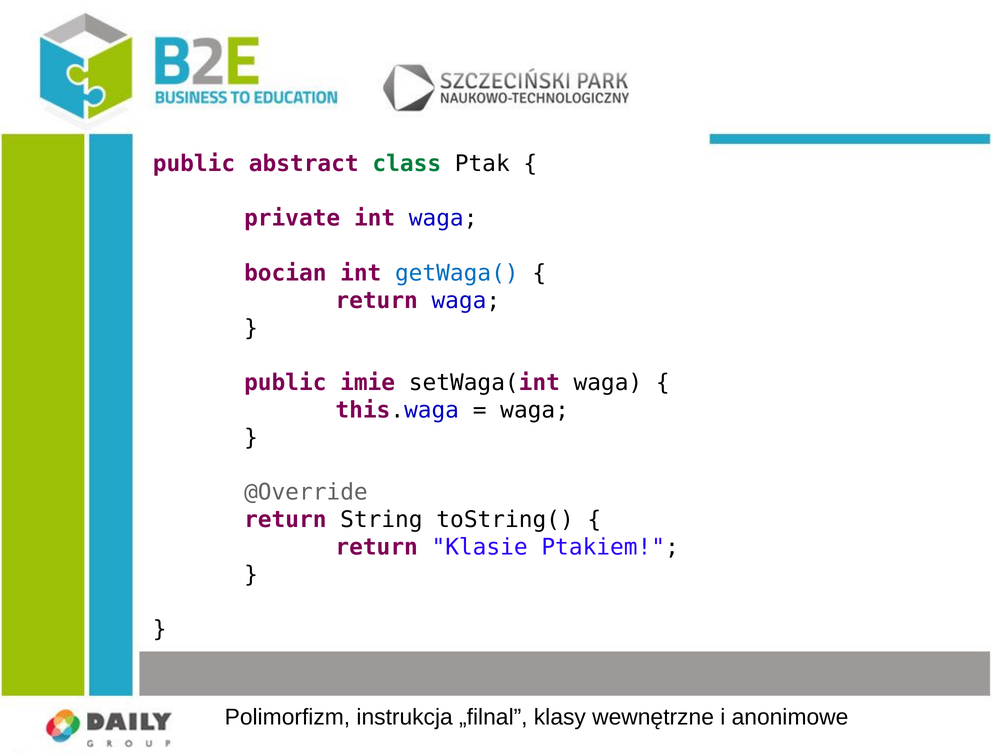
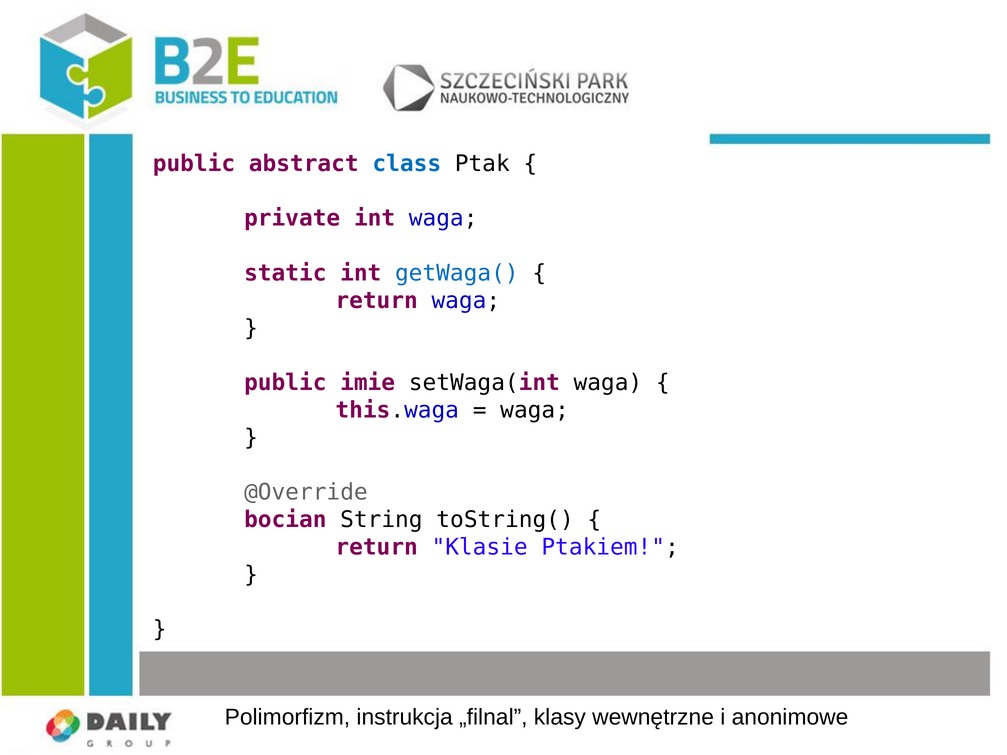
class colour: green -> blue
bocian: bocian -> static
return at (285, 520): return -> bocian
